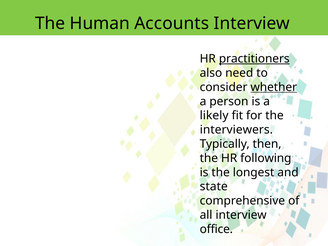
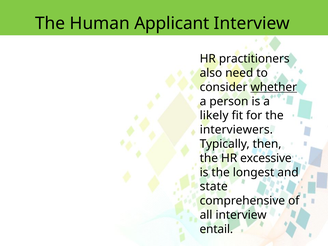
Accounts: Accounts -> Applicant
practitioners underline: present -> none
following: following -> excessive
office: office -> entail
